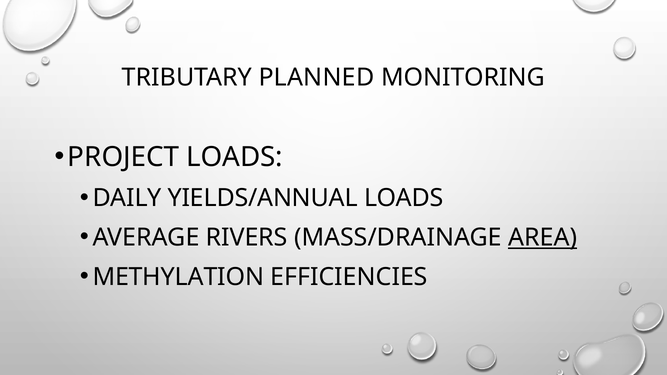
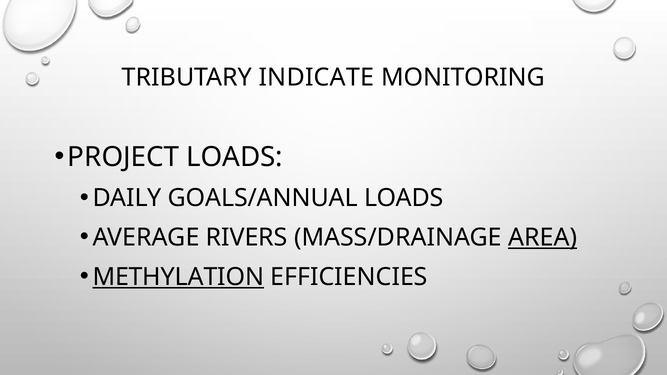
PLANNED: PLANNED -> INDICATE
YIELDS/ANNUAL: YIELDS/ANNUAL -> GOALS/ANNUAL
METHYLATION underline: none -> present
